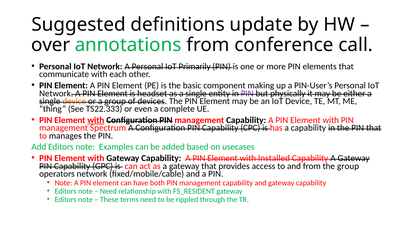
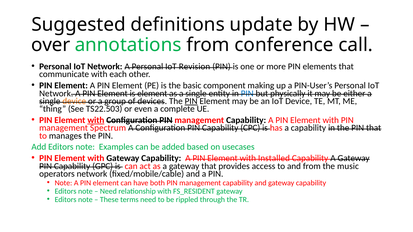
Primarily: Primarily -> Revision
is headset: headset -> element
PIN at (247, 94) colour: purple -> blue
PIN at (191, 101) underline: none -> present
TS22.333: TS22.333 -> TS22.503
the group: group -> music
